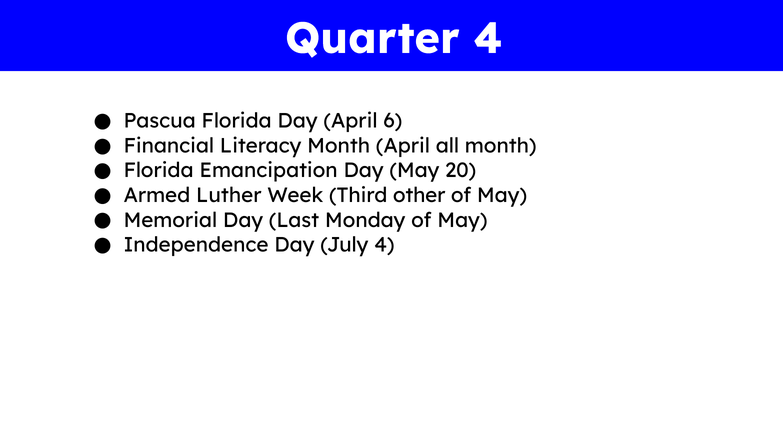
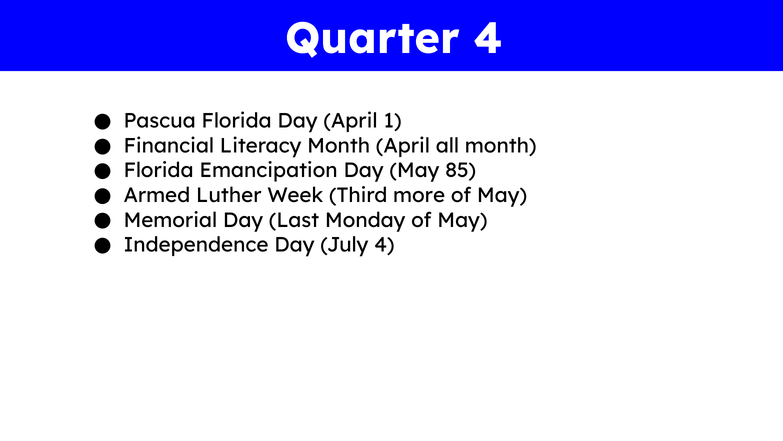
6: 6 -> 1
20: 20 -> 85
other: other -> more
